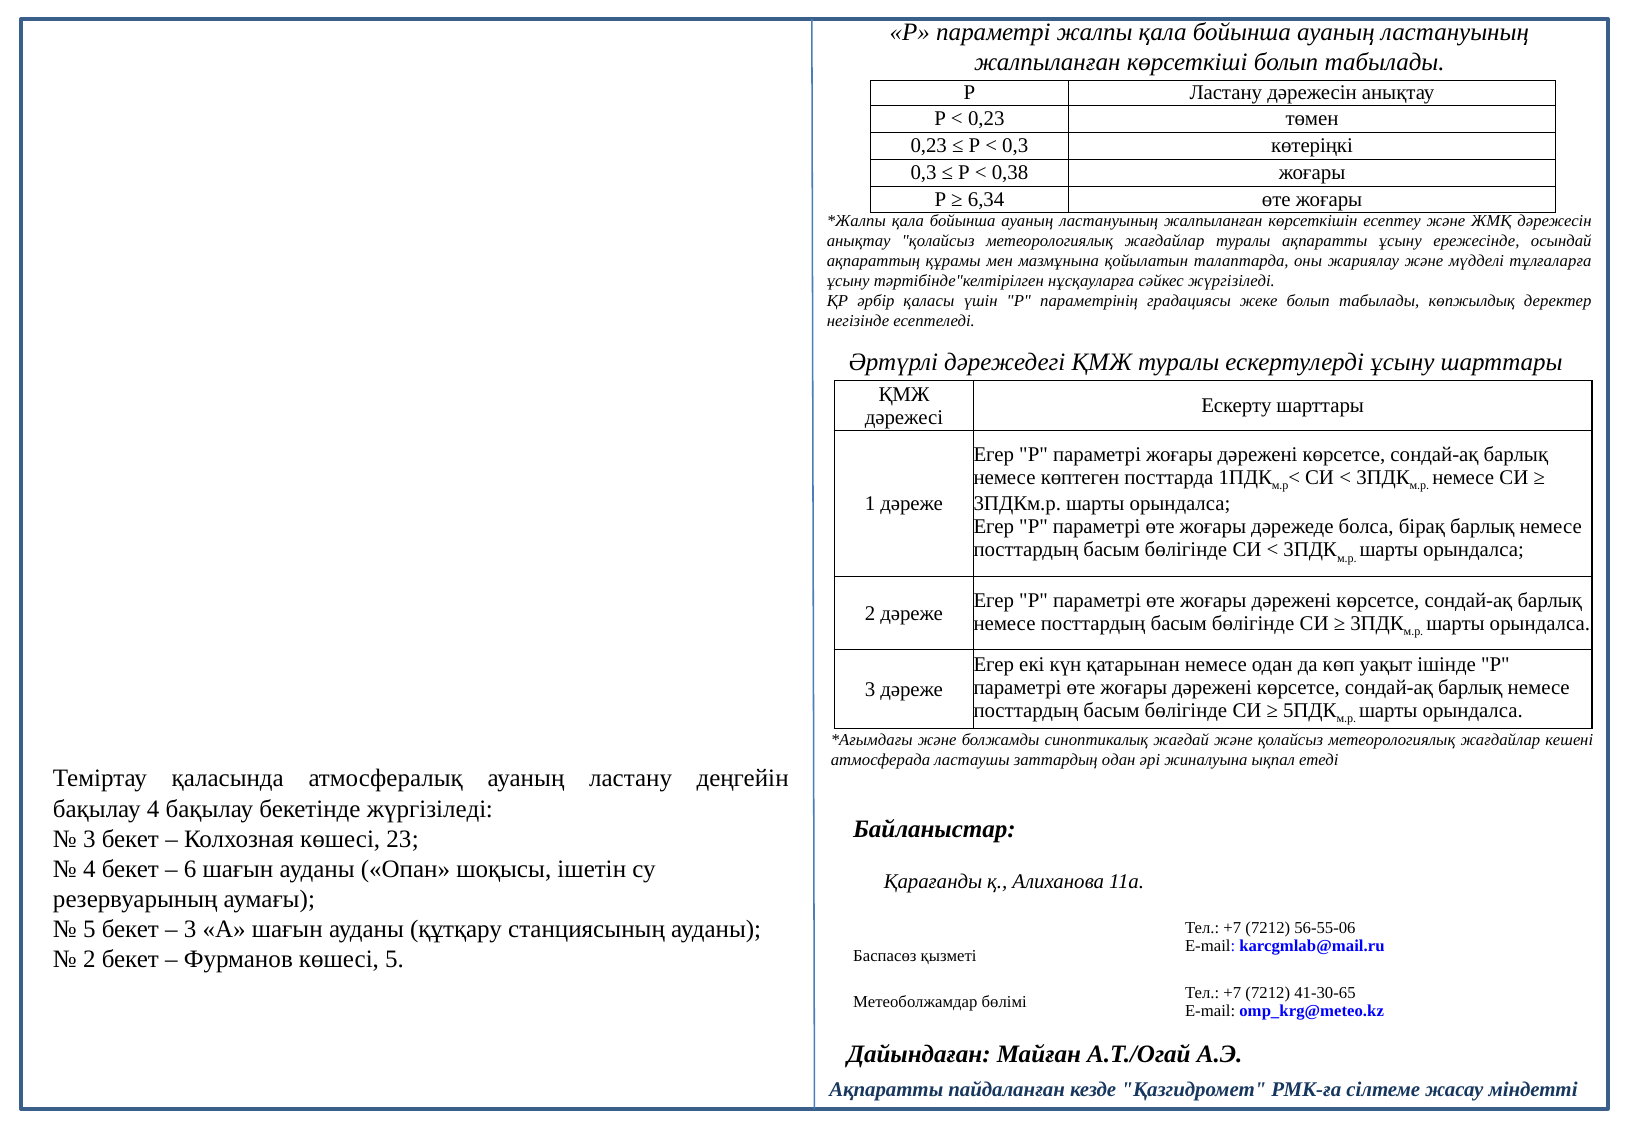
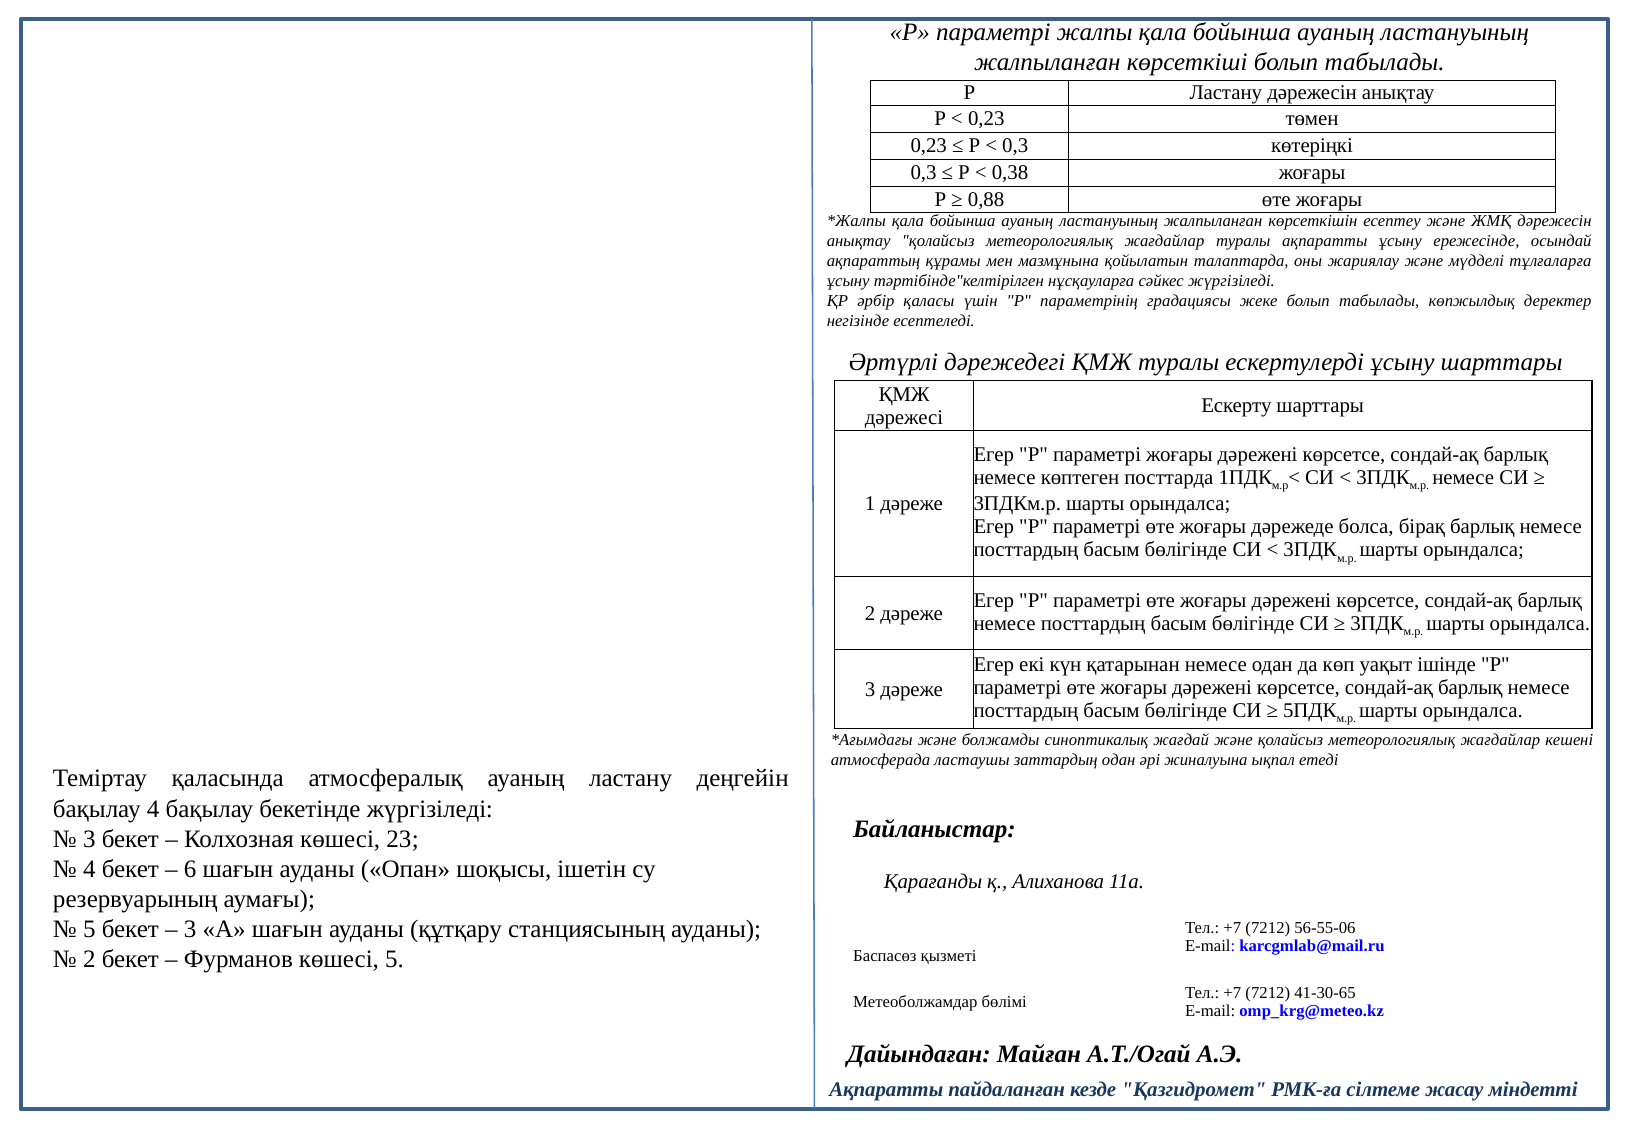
6,34: 6,34 -> 0,88
